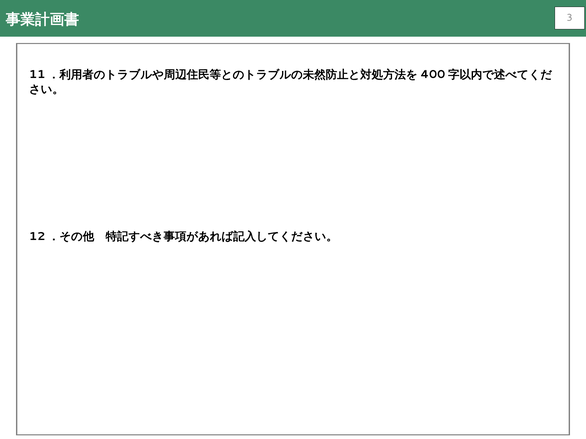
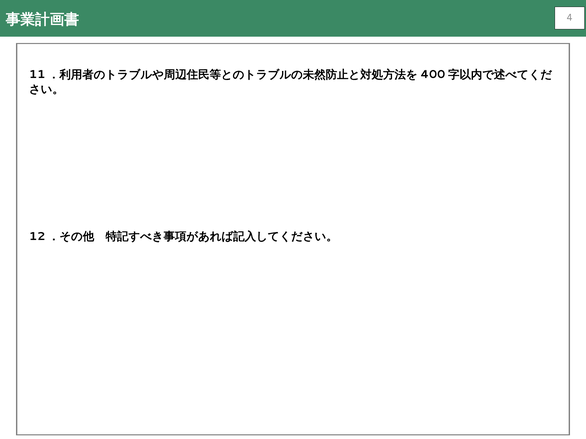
3: 3 -> 4
